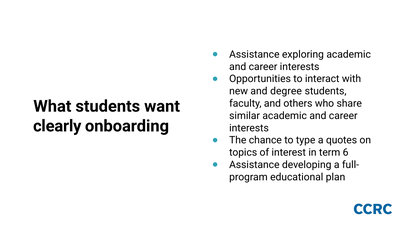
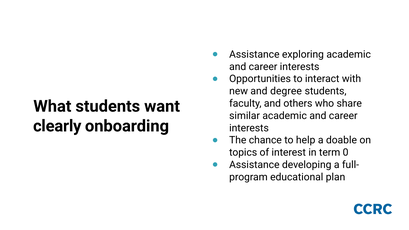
type: type -> help
quotes: quotes -> doable
6: 6 -> 0
